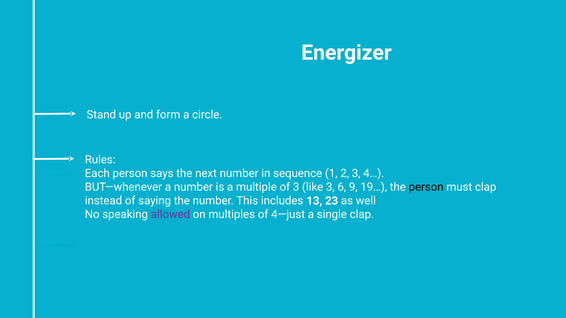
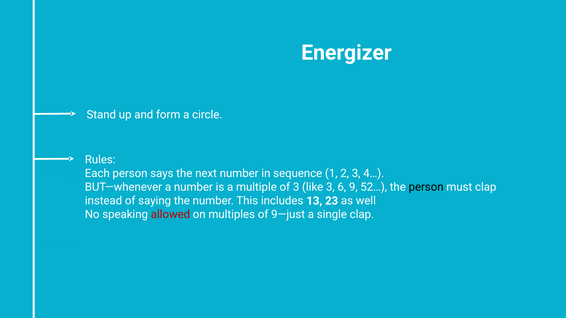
19…: 19… -> 52…
allowed colour: purple -> red
4—just: 4—just -> 9—just
